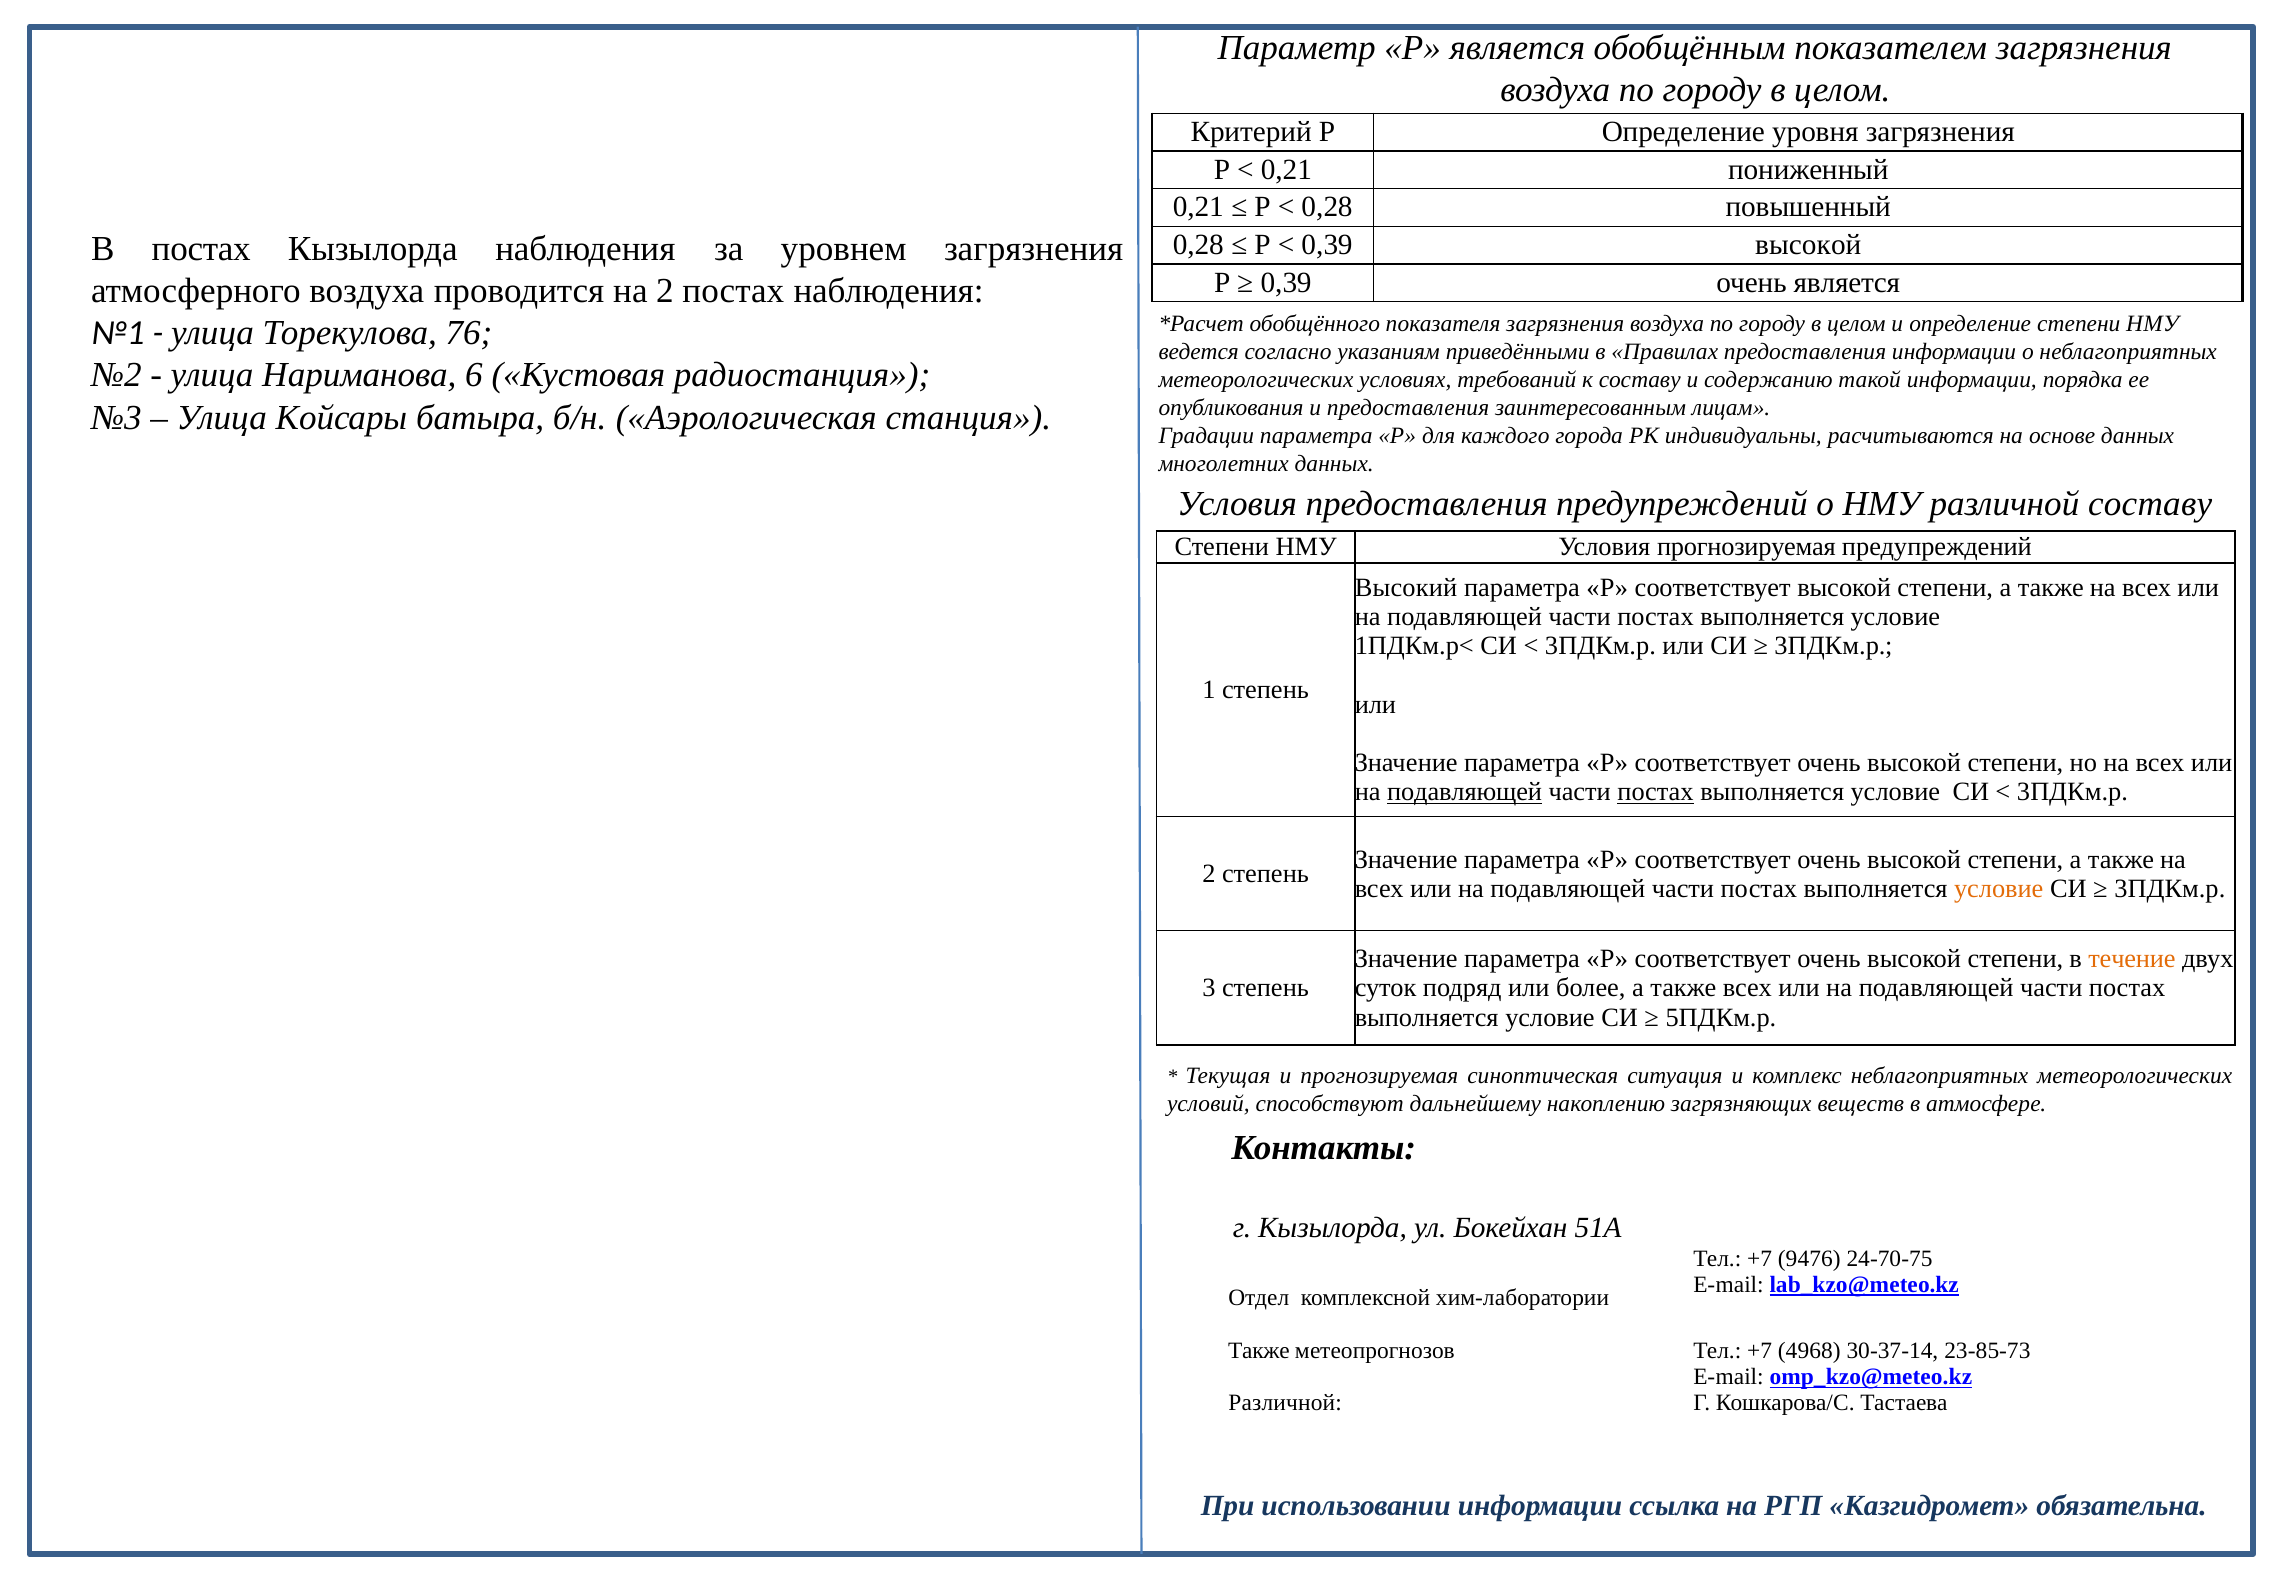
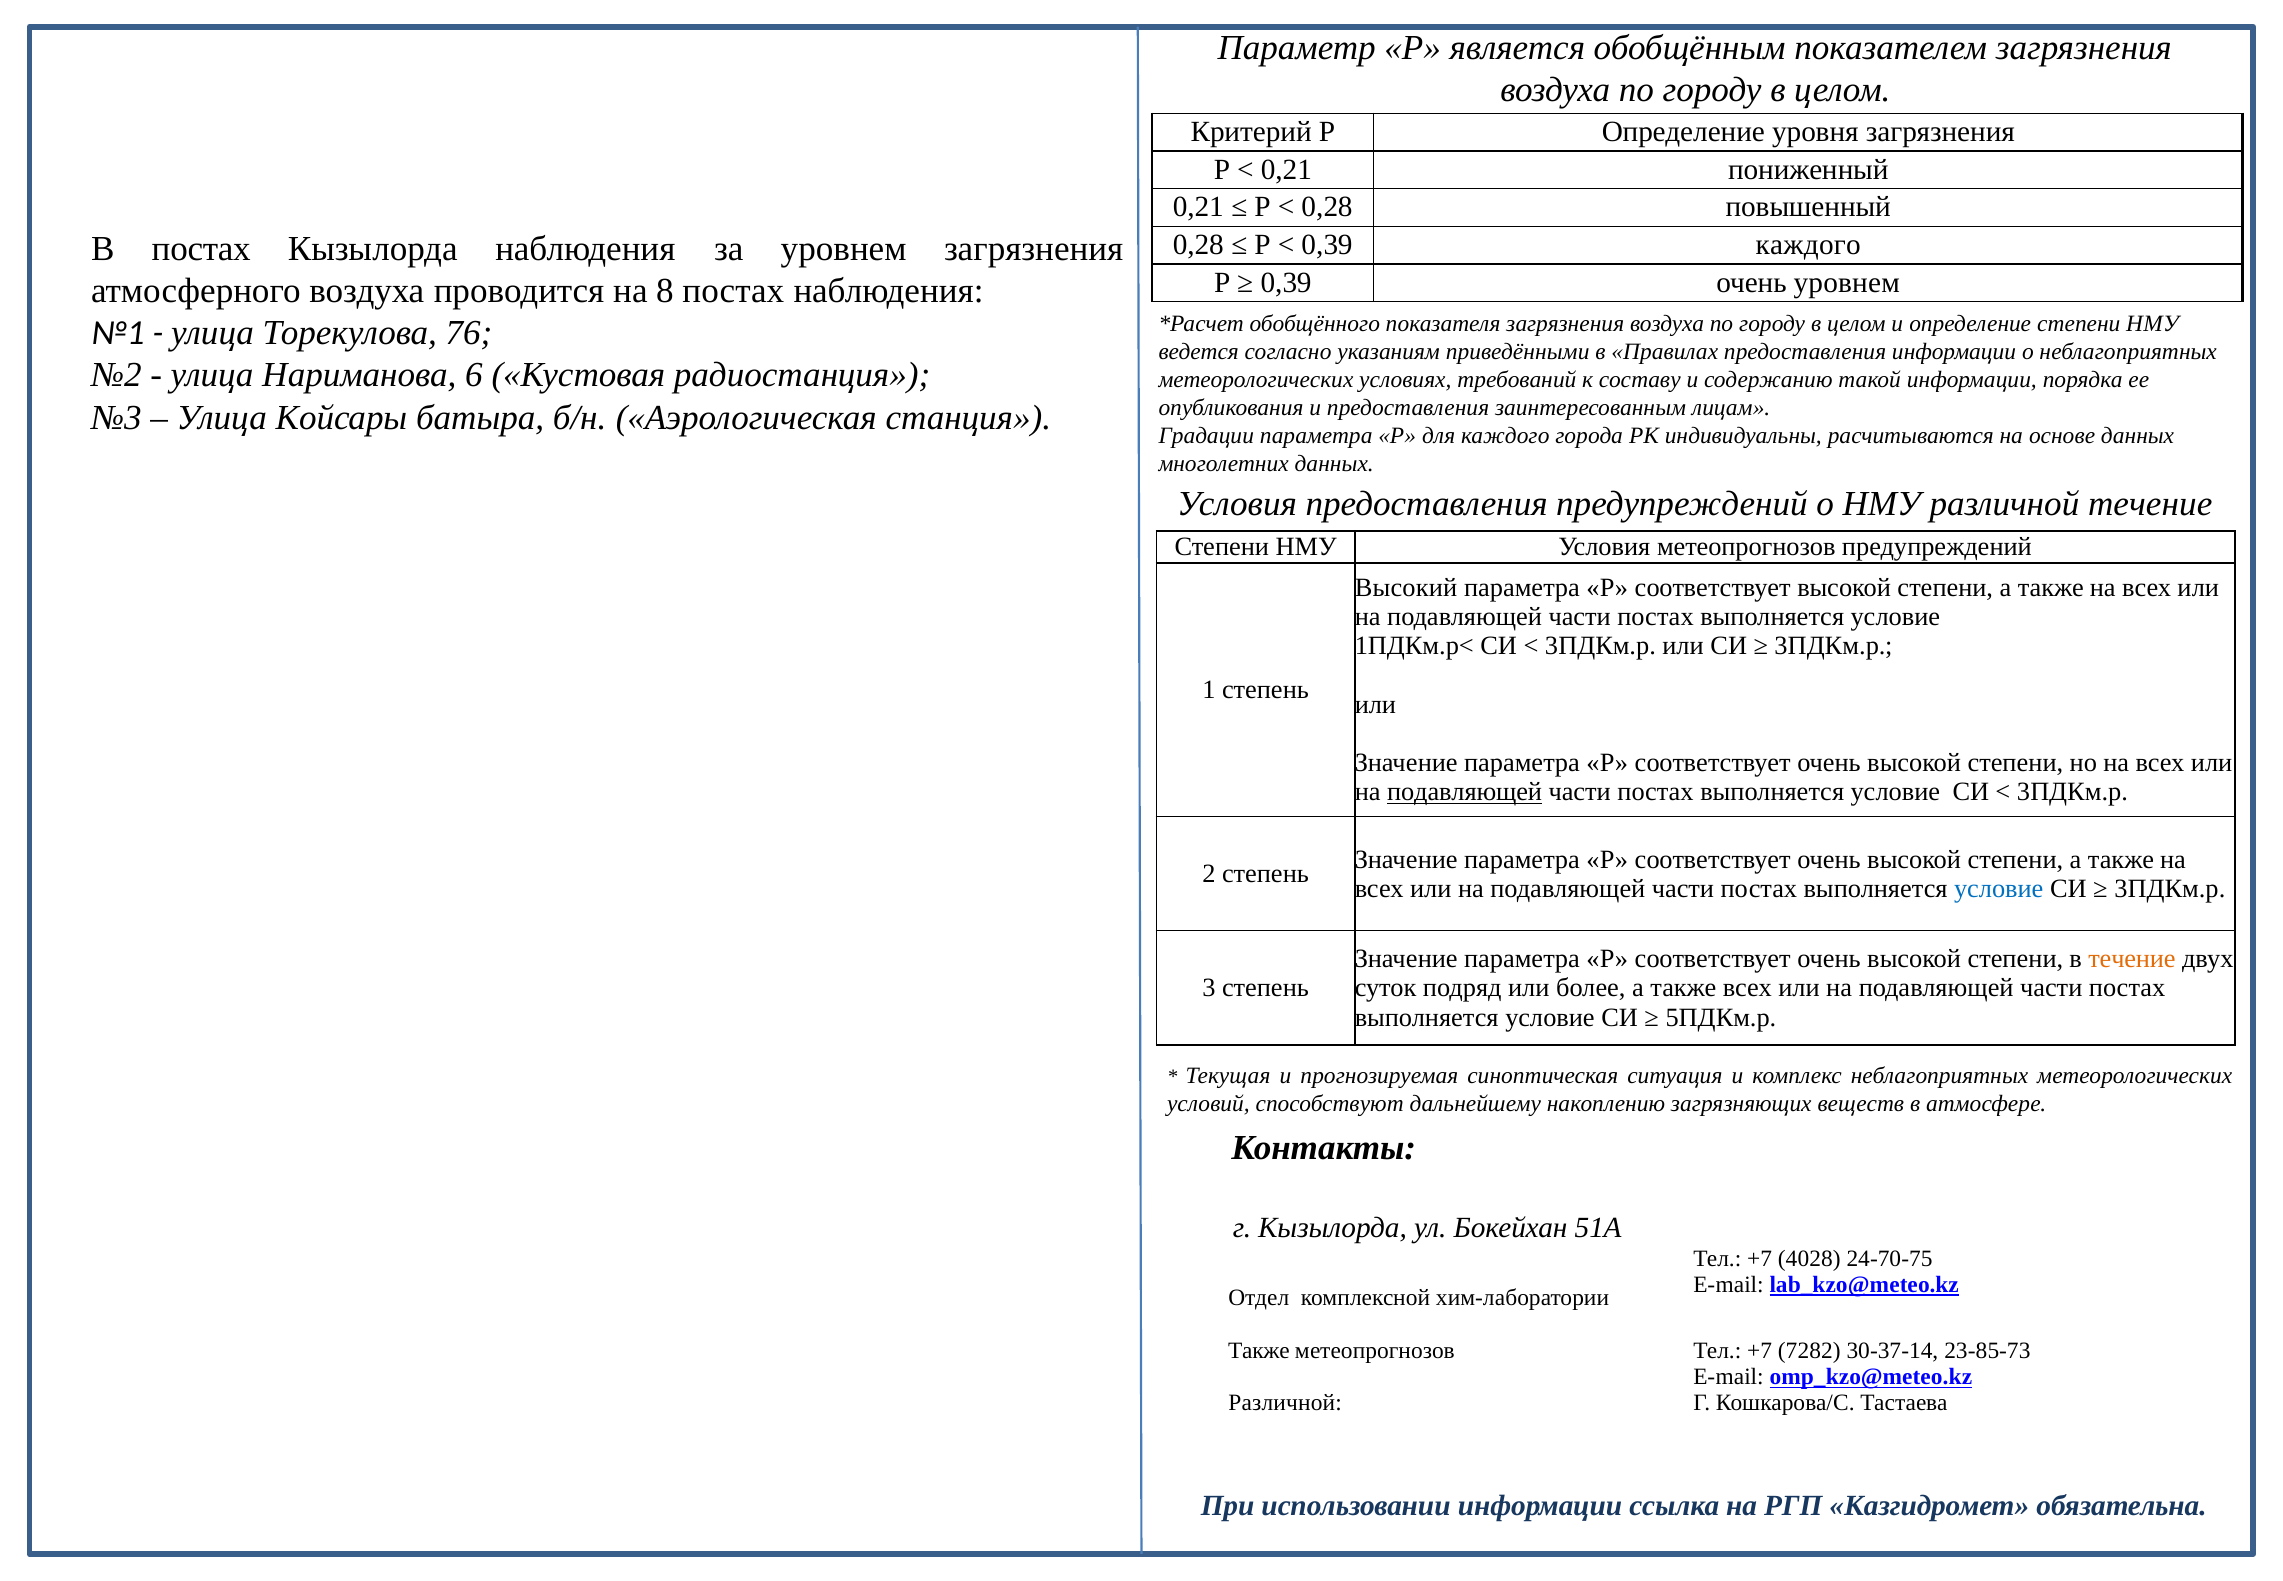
0,39 высокой: высокой -> каждого
очень является: является -> уровнем
на 2: 2 -> 8
различной составу: составу -> течение
Условия прогнозируемая: прогнозируемая -> метеопрогнозов
постах at (1655, 792) underline: present -> none
условие at (1999, 888) colour: orange -> blue
9476: 9476 -> 4028
4968: 4968 -> 7282
